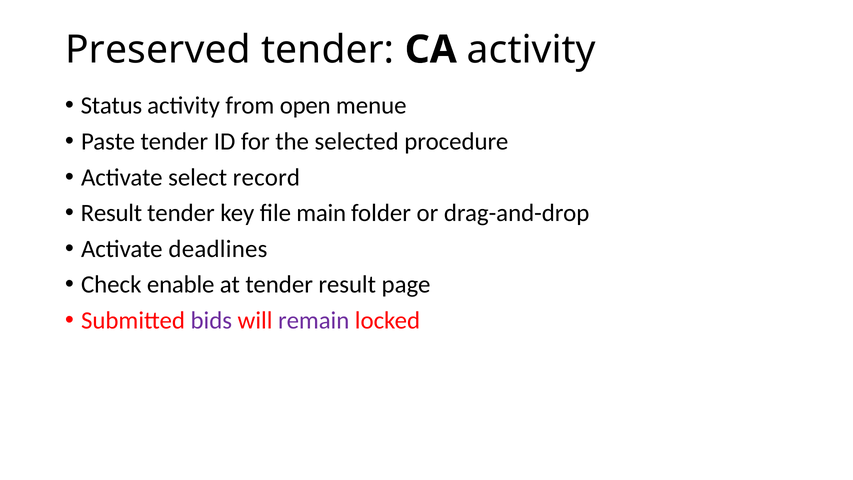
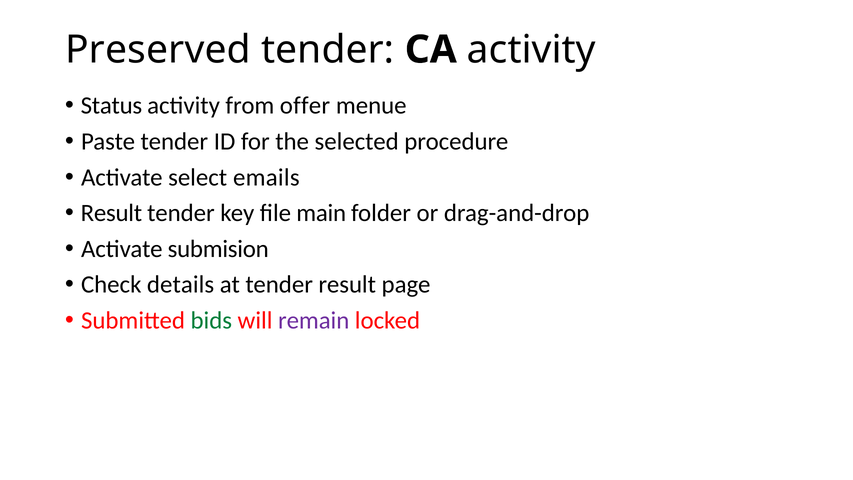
open: open -> offer
record: record -> emails
deadlines: deadlines -> submision
enable: enable -> details
bids colour: purple -> green
